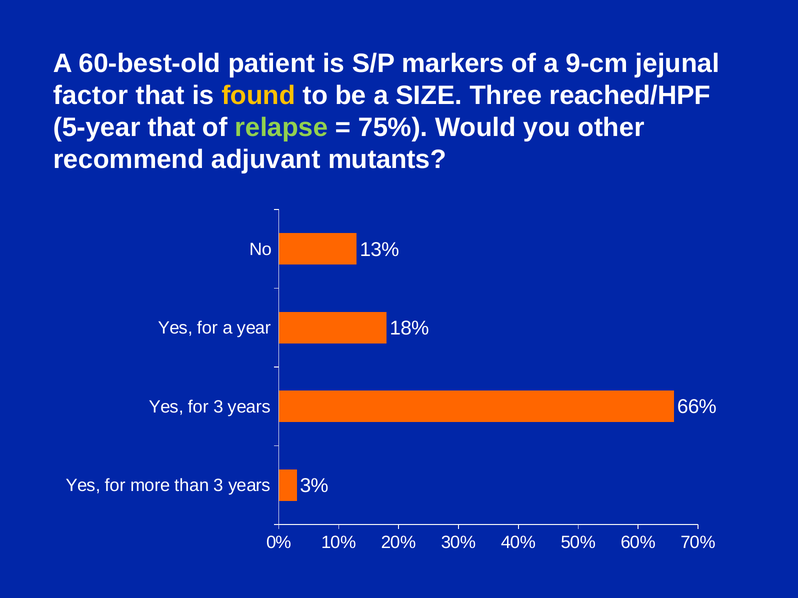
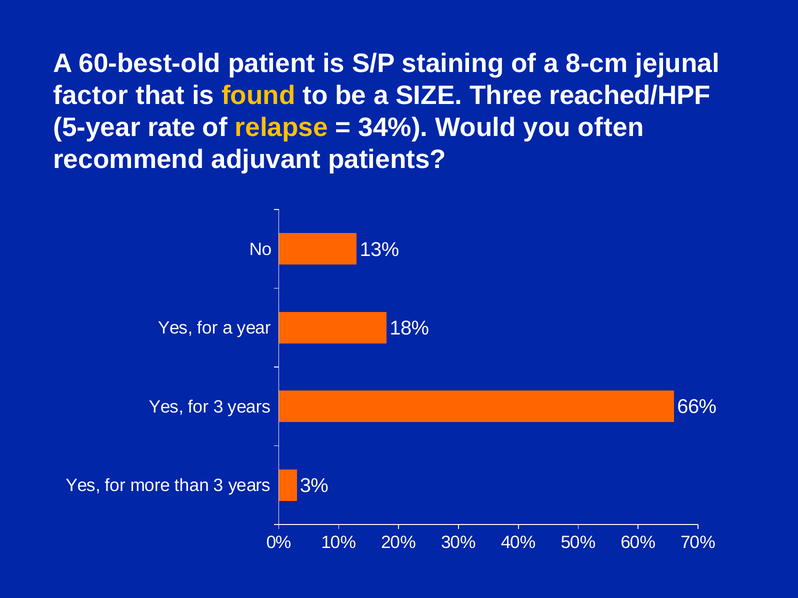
markers: markers -> staining
9-cm: 9-cm -> 8-cm
5-year that: that -> rate
relapse colour: light green -> yellow
75%: 75% -> 34%
other: other -> often
mutants: mutants -> patients
